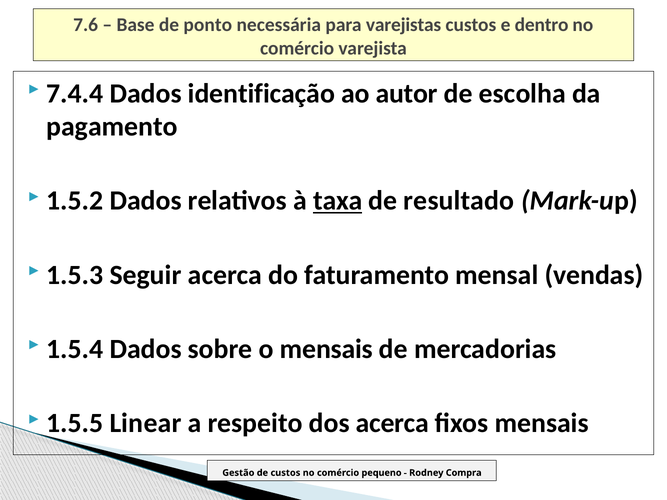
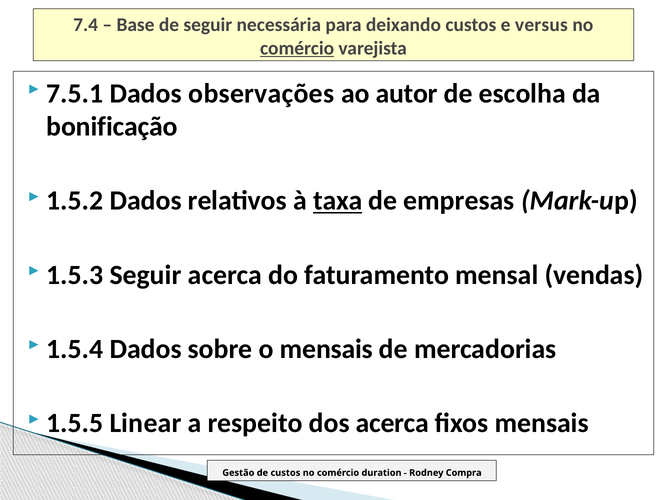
7.6: 7.6 -> 7.4
de ponto: ponto -> seguir
varejistas: varejistas -> deixando
dentro: dentro -> versus
comércio at (297, 48) underline: none -> present
7.4.4: 7.4.4 -> 7.5.1
identificação: identificação -> observações
pagamento: pagamento -> bonificação
resultado: resultado -> empresas
pequeno: pequeno -> duration
